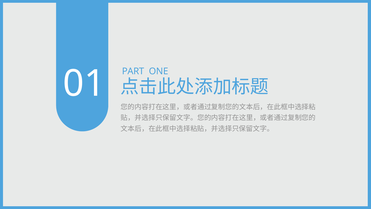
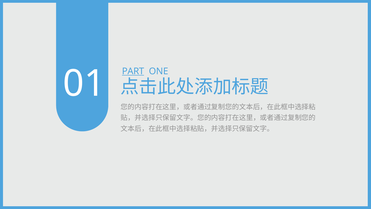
PART underline: none -> present
